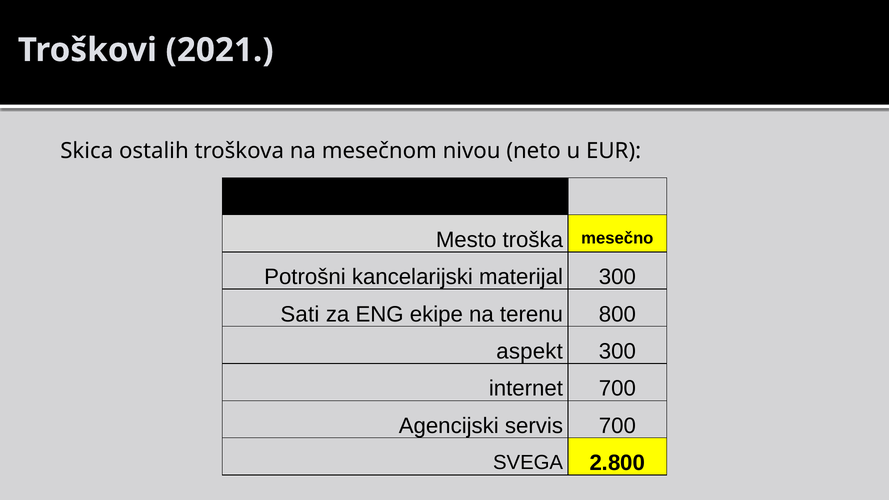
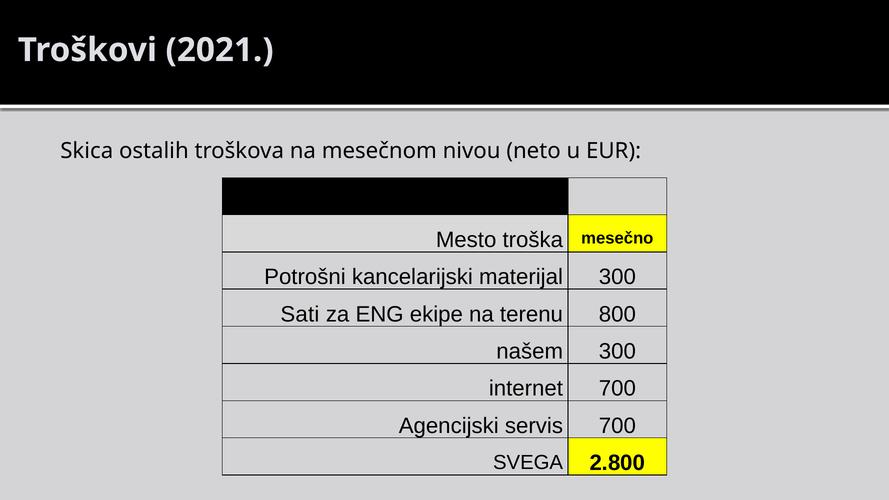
aspekt: aspekt -> našem
